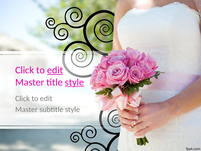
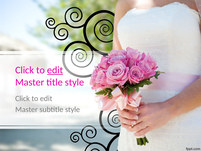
style at (75, 82) underline: present -> none
